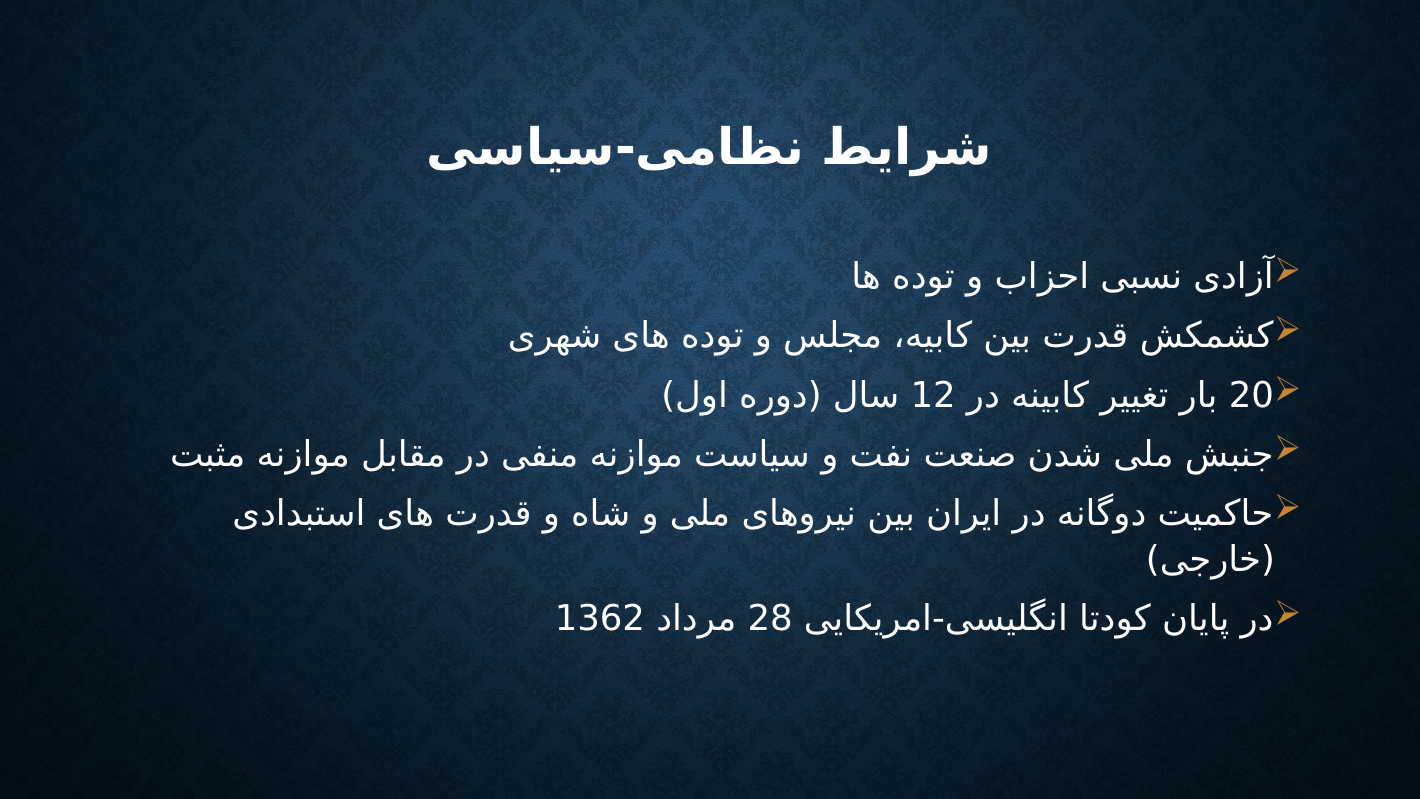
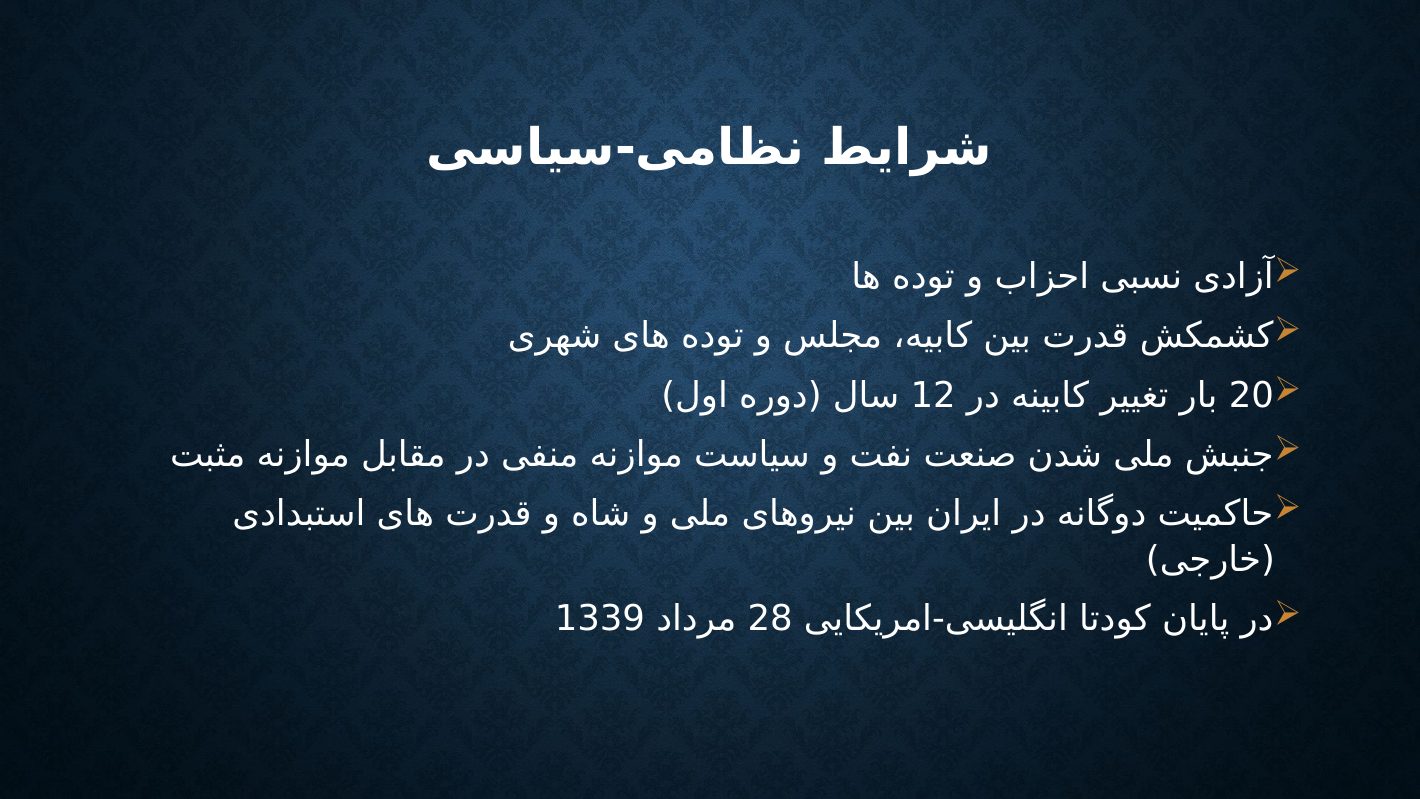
1362: 1362 -> 1339
